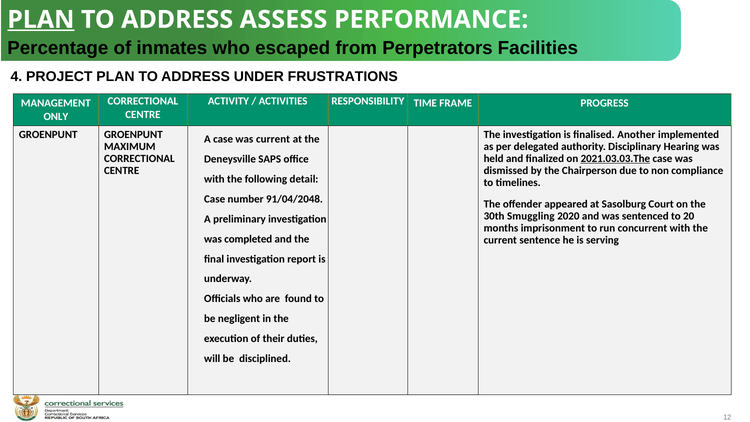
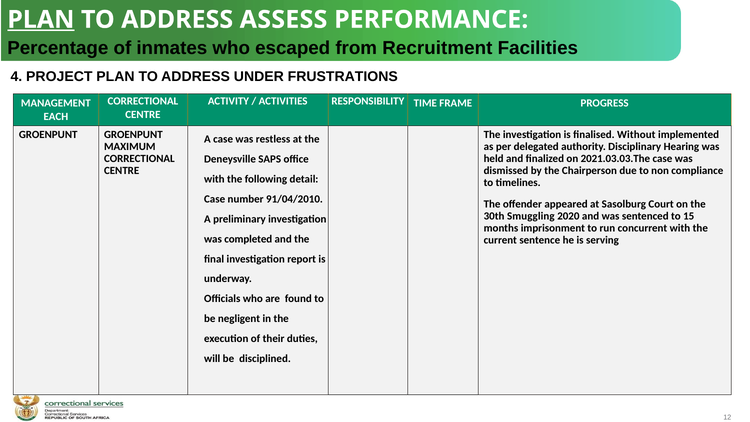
Perpetrators: Perpetrators -> Recruitment
ONLY: ONLY -> EACH
Another: Another -> Without
was current: current -> restless
2021.03.03.The underline: present -> none
91/04/2048: 91/04/2048 -> 91/04/2010
20: 20 -> 15
